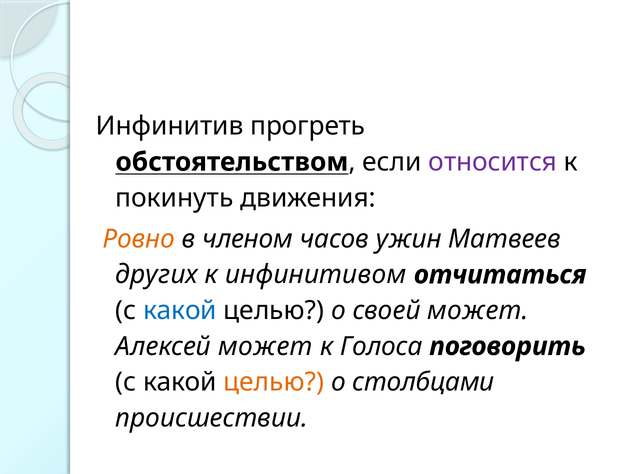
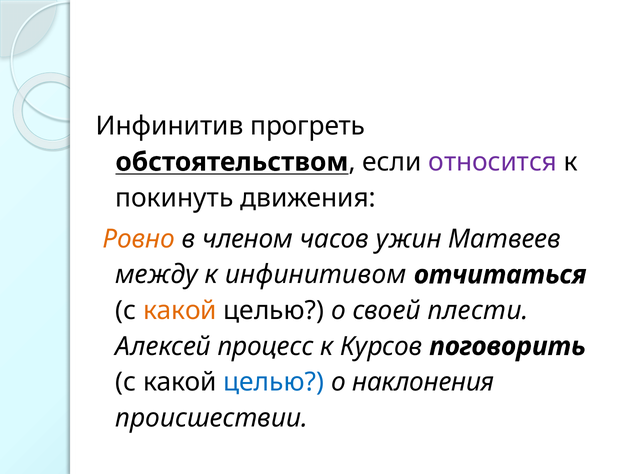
других: других -> между
какой at (180, 311) colour: blue -> orange
своей может: может -> плести
Алексей может: может -> процесс
Голоса: Голоса -> Курсов
целью at (274, 382) colour: orange -> blue
столбцами: столбцами -> наклонения
